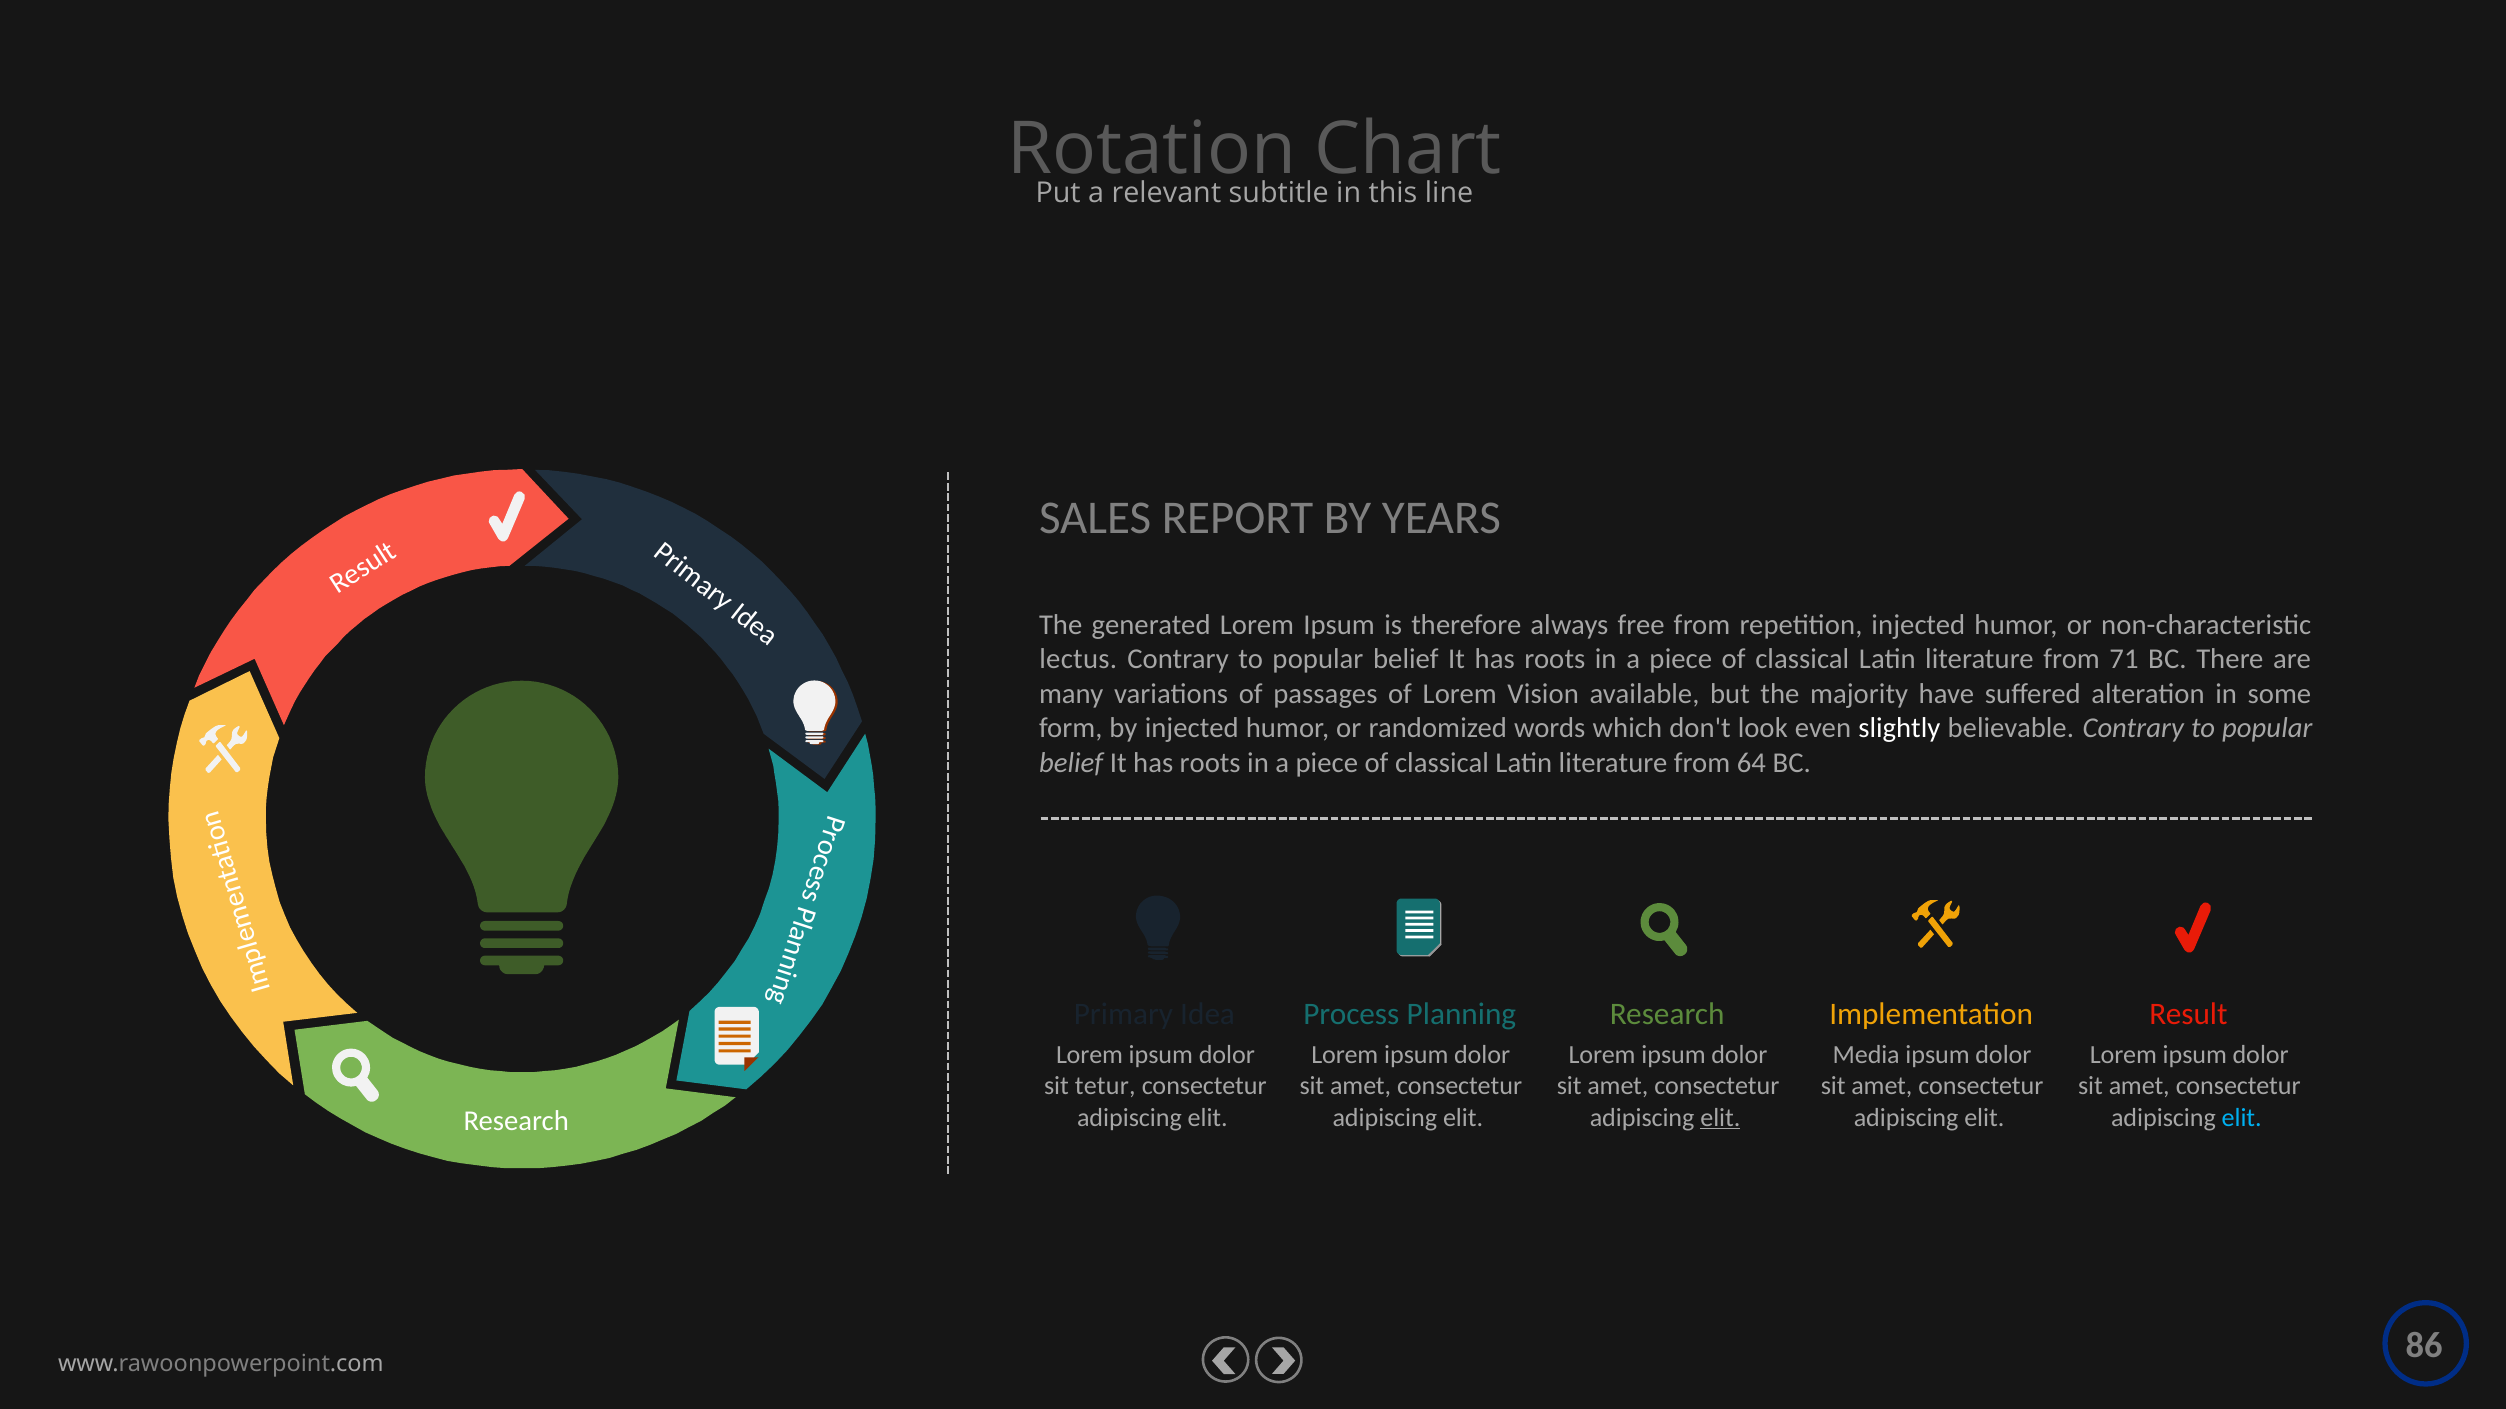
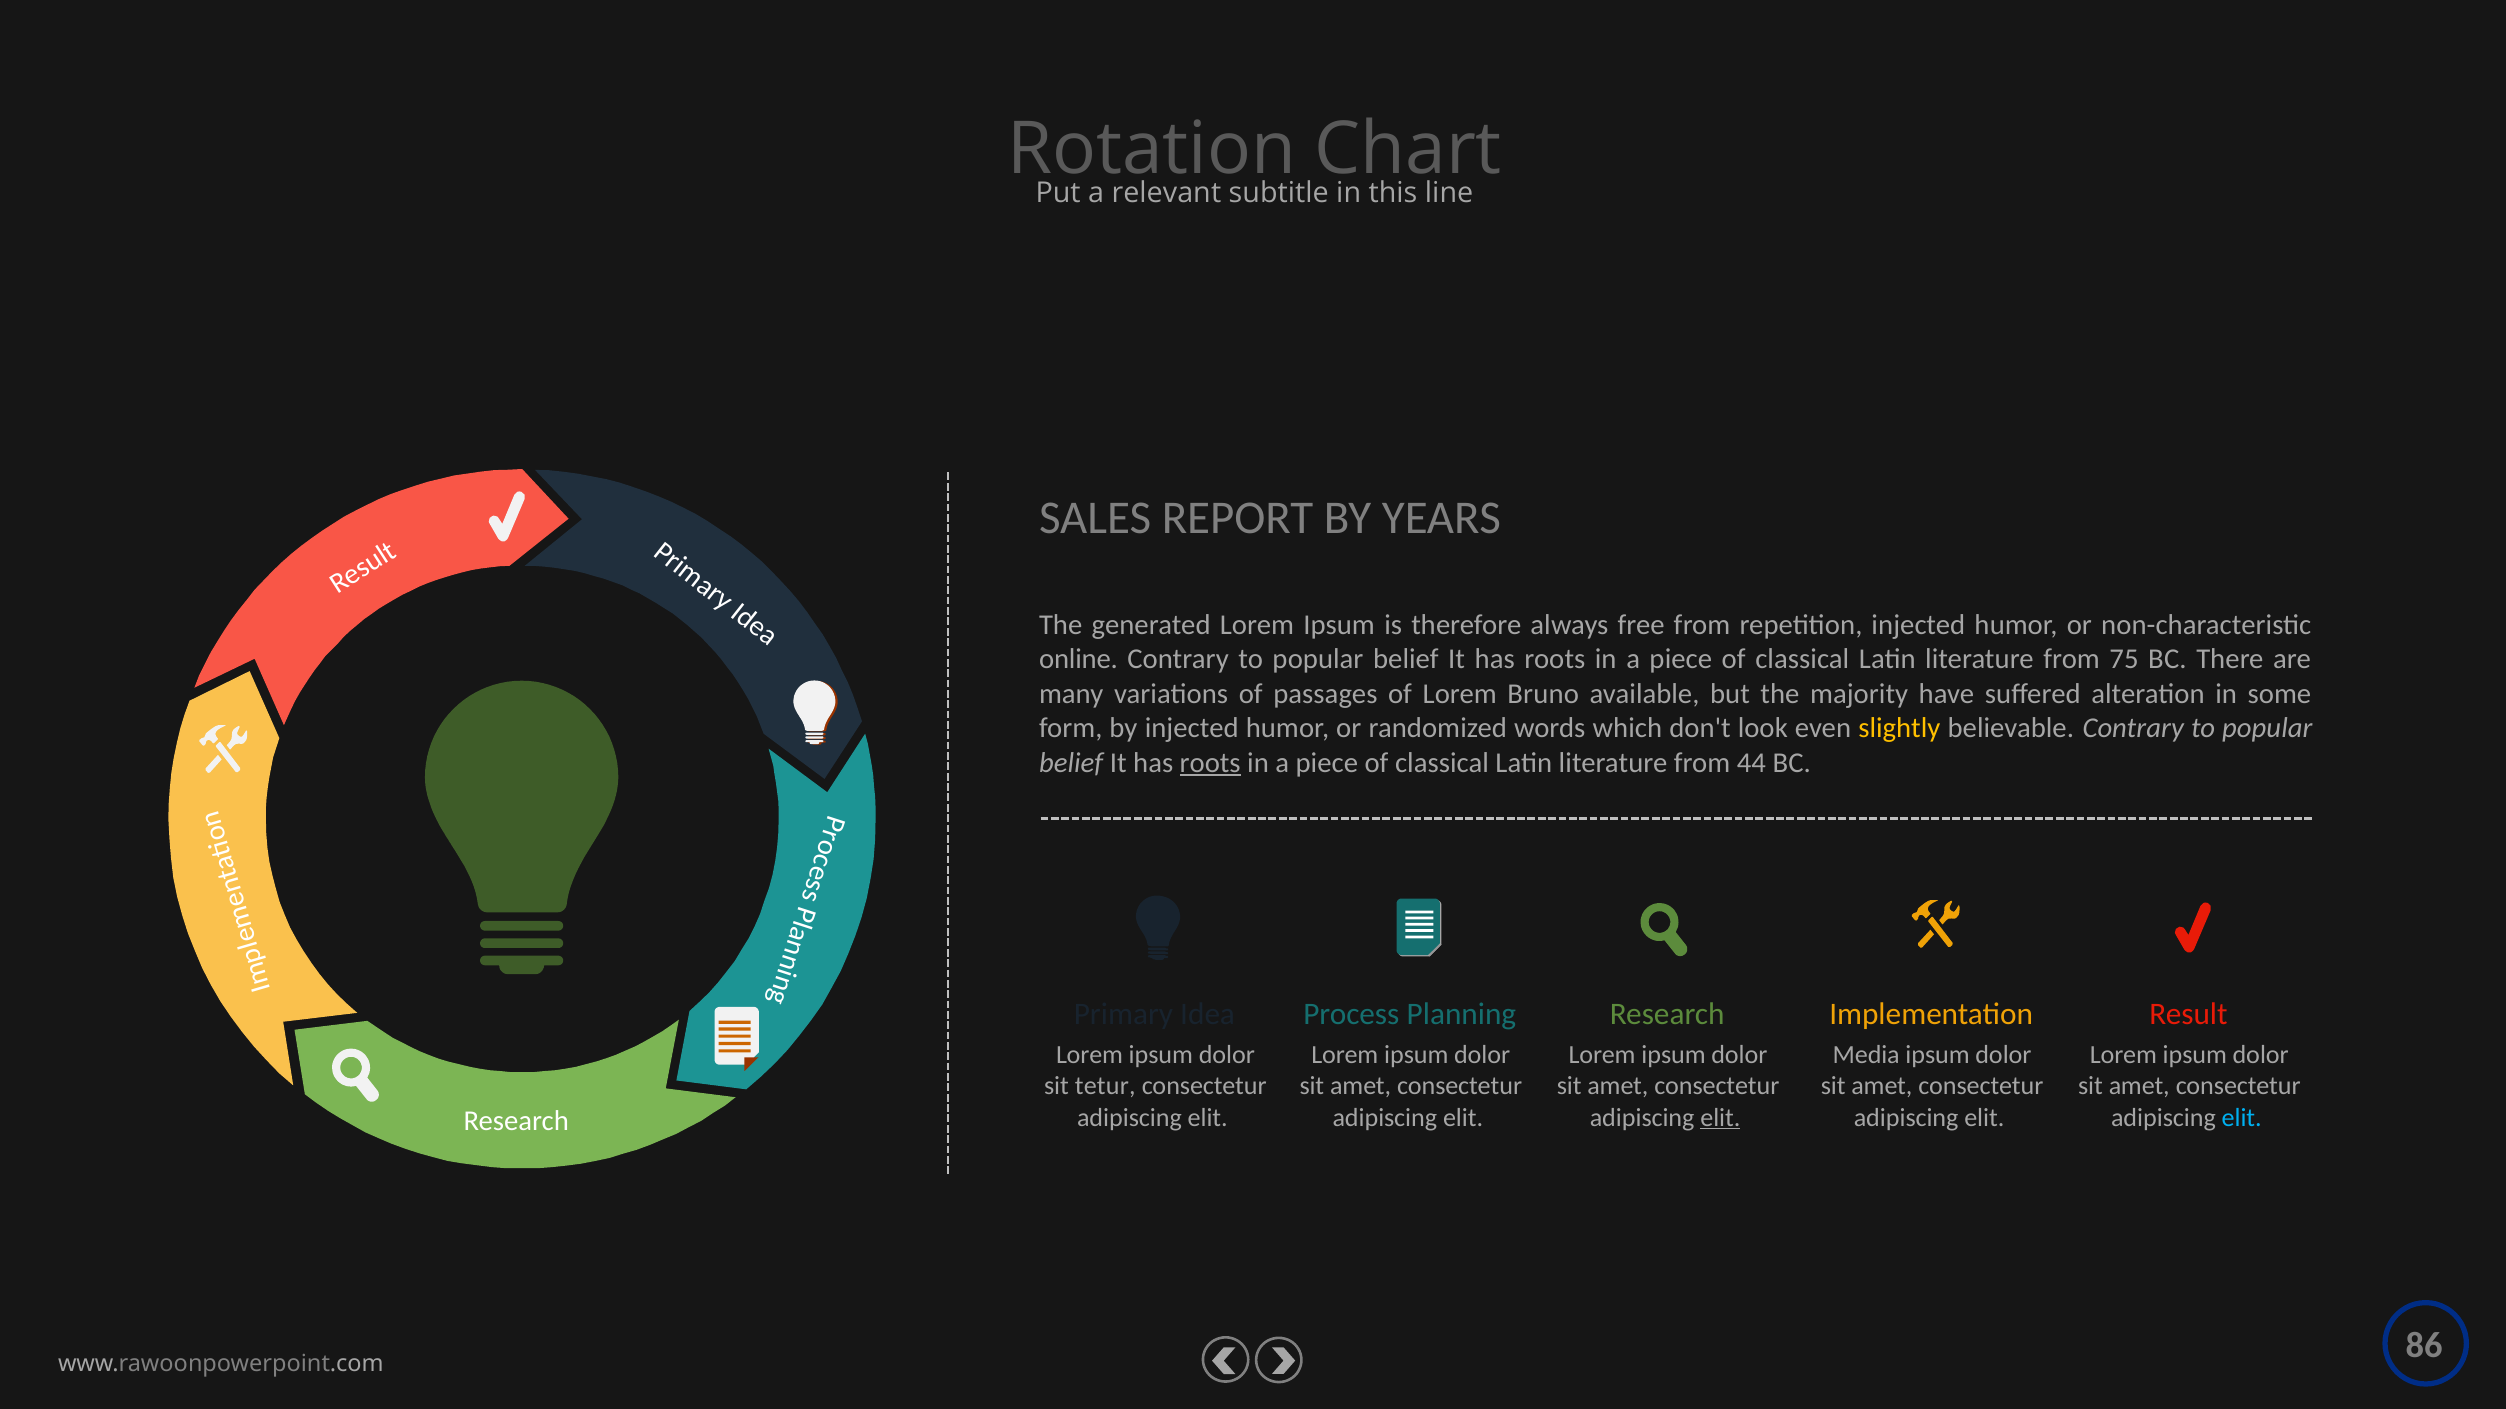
lectus: lectus -> online
71: 71 -> 75
Vision: Vision -> Bruno
slightly colour: white -> yellow
roots at (1210, 763) underline: none -> present
64: 64 -> 44
